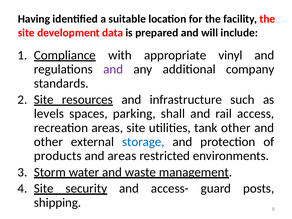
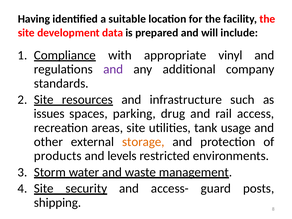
levels: levels -> issues
shall: shall -> drug
tank other: other -> usage
storage colour: blue -> orange
and areas: areas -> levels
